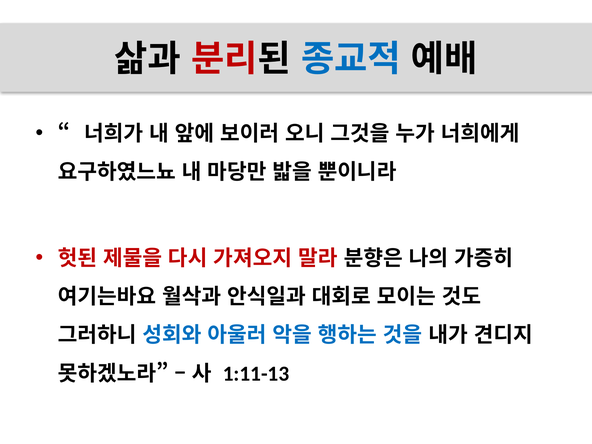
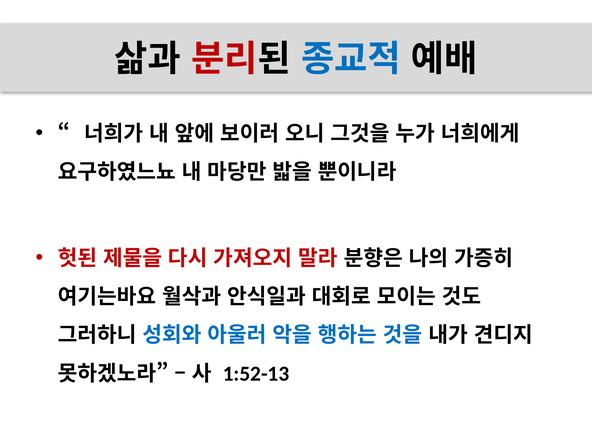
1:11-13: 1:11-13 -> 1:52-13
